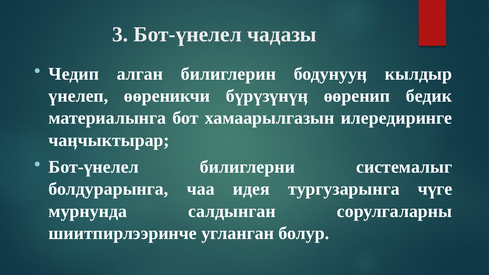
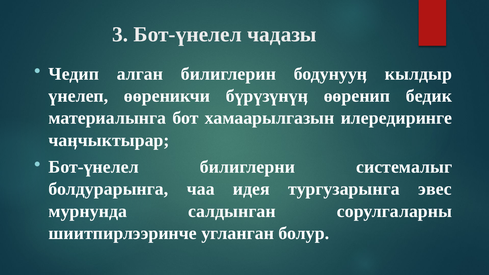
чүге: чүге -> эвес
